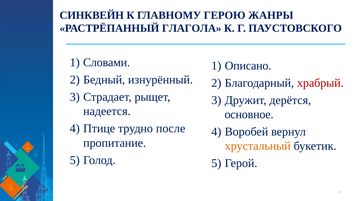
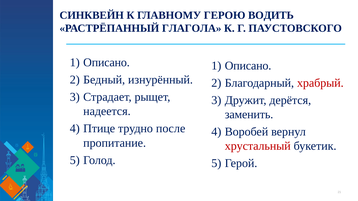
ЖАНРЫ: ЖАНРЫ -> ВОДИТЬ
Словами at (107, 63): Словами -> Описано
основное: основное -> заменить
хрустальный colour: orange -> red
